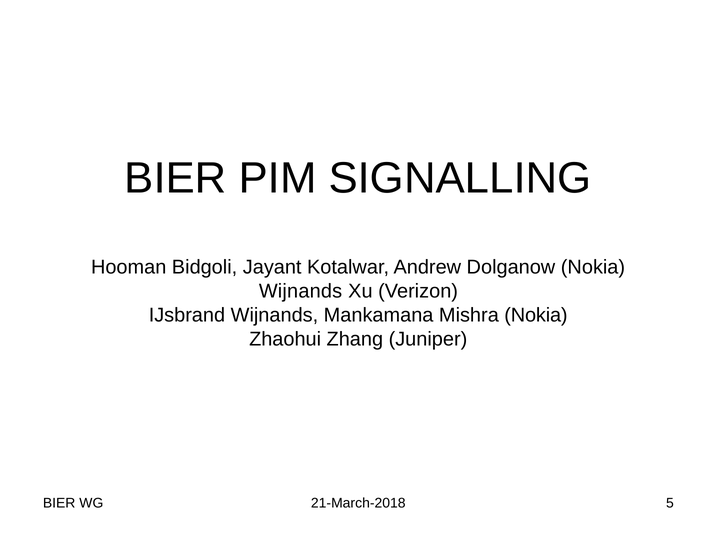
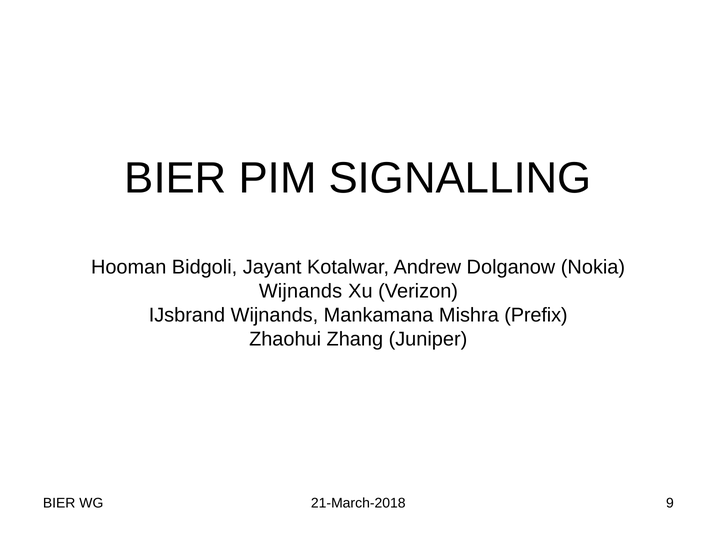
Mishra Nokia: Nokia -> Prefix
5: 5 -> 9
